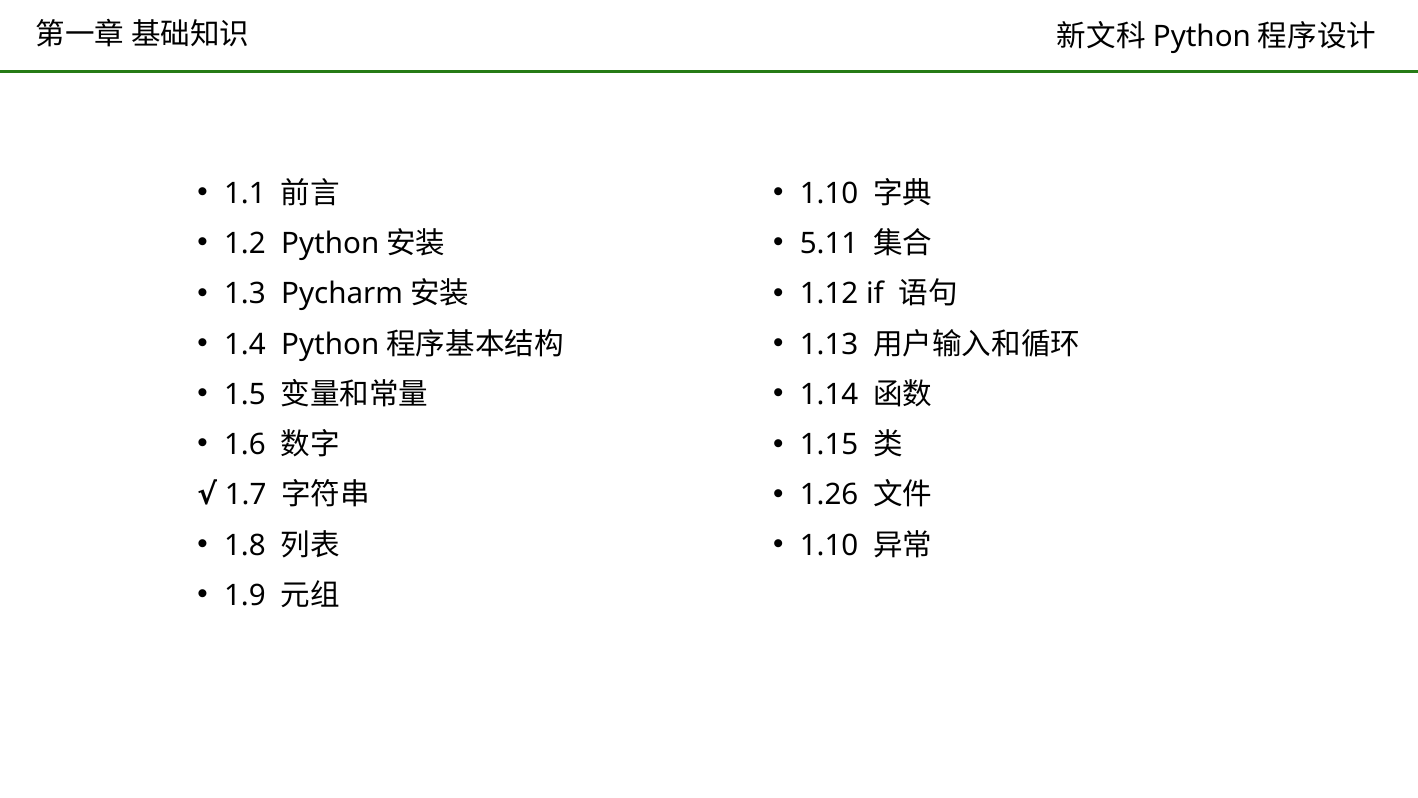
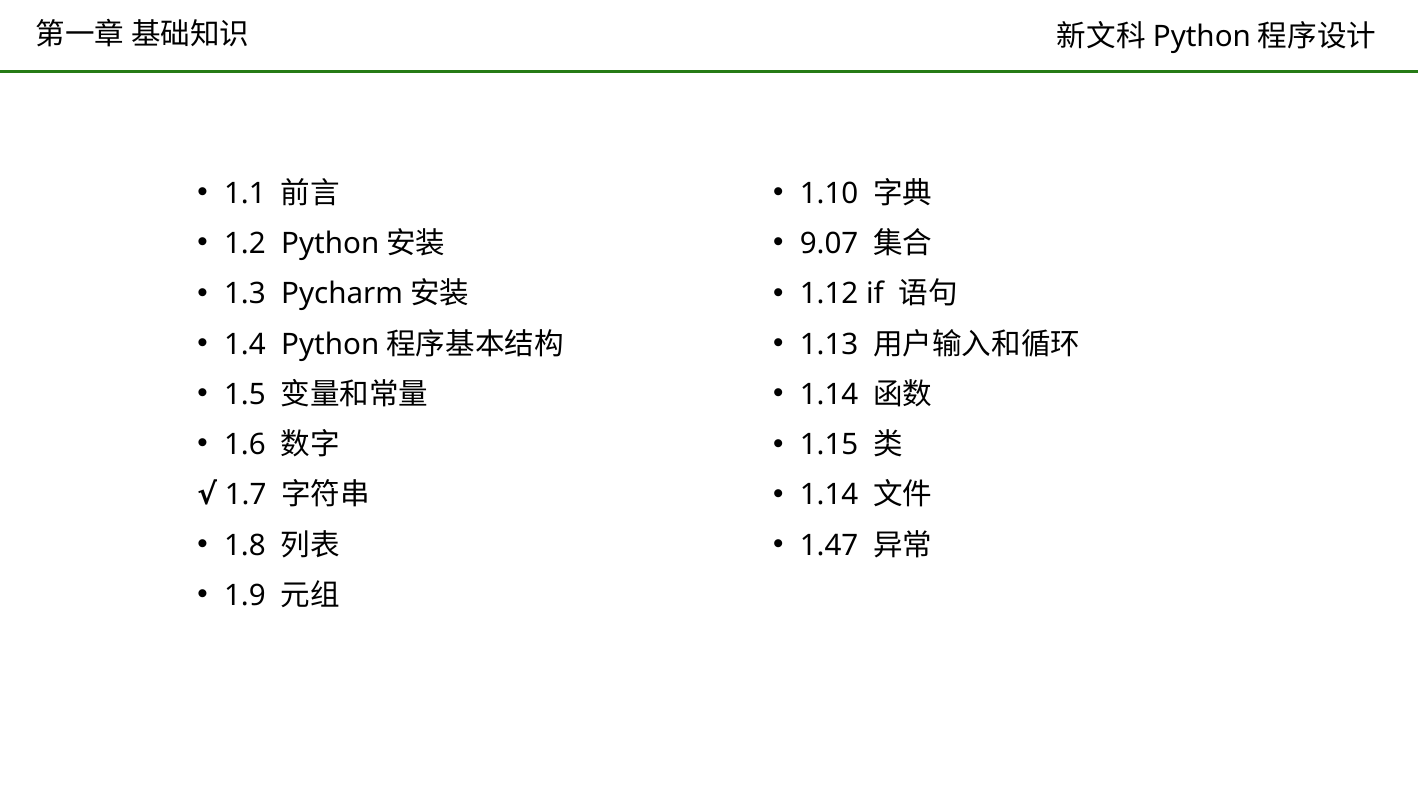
5.11: 5.11 -> 9.07
1.26 at (829, 495): 1.26 -> 1.14
1.10 at (829, 545): 1.10 -> 1.47
